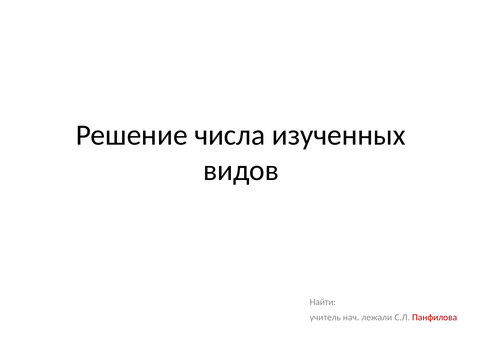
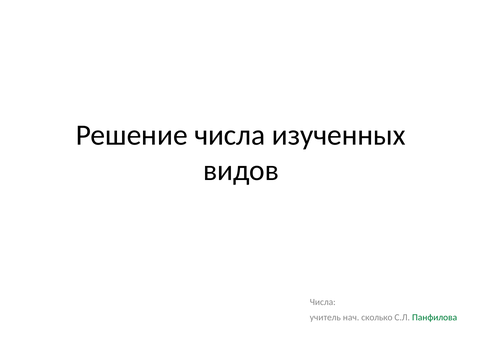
Найти at (323, 302): Найти -> Числа
лежали: лежали -> сколько
Панфилова colour: red -> green
